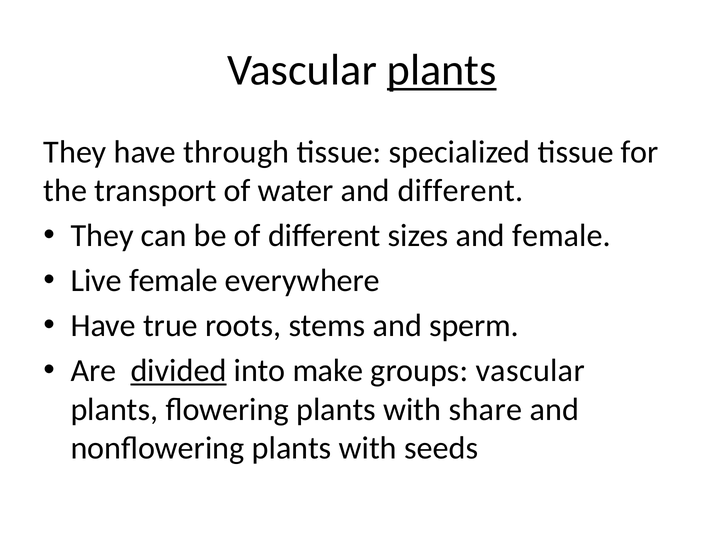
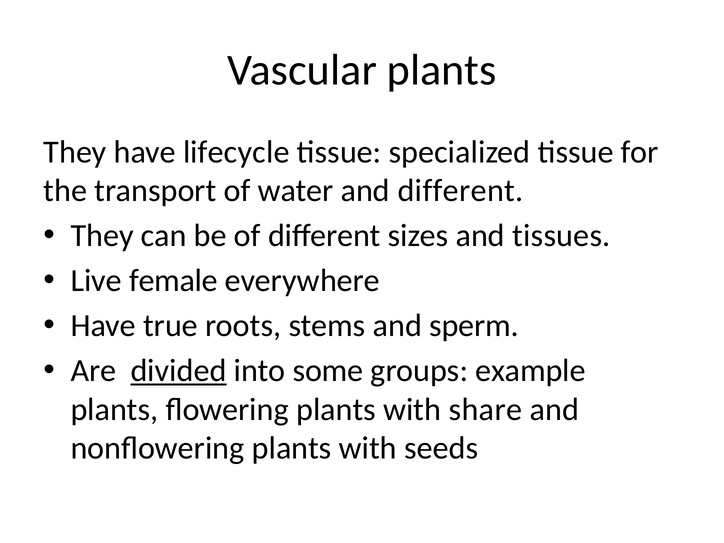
plants at (442, 70) underline: present -> none
through: through -> lifecycle
and female: female -> tissues
make: make -> some
groups vascular: vascular -> example
